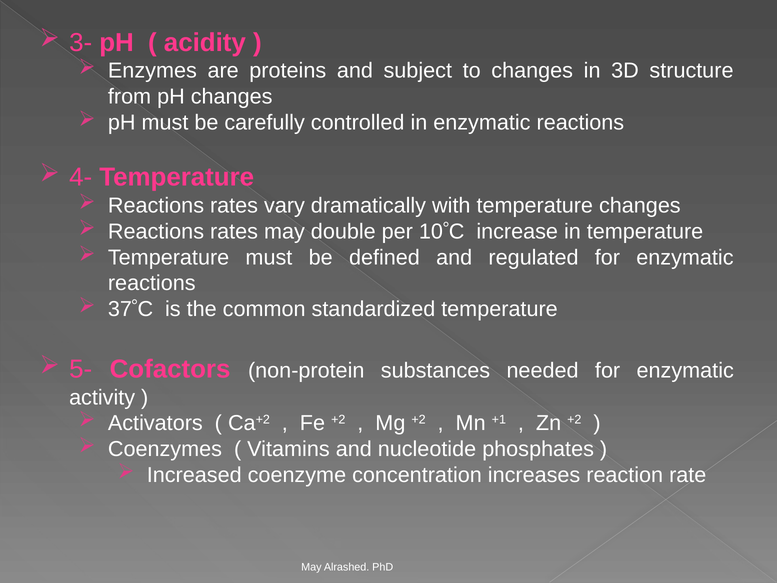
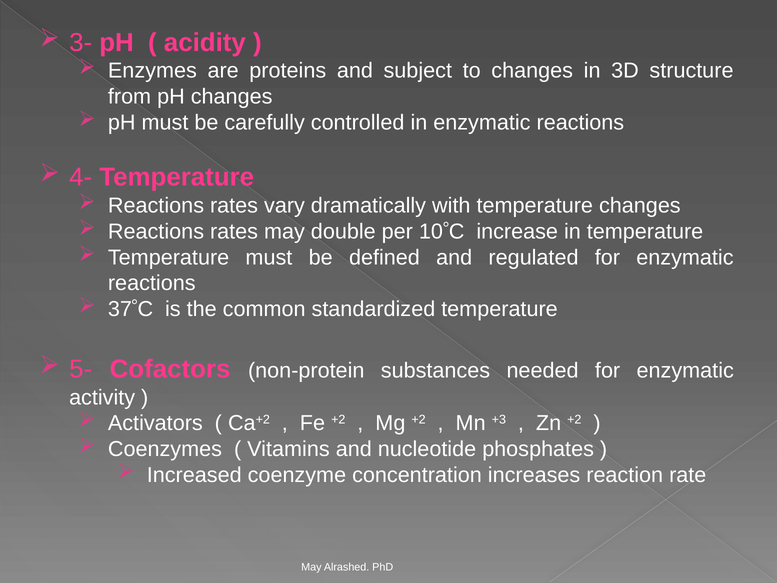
+1: +1 -> +3
